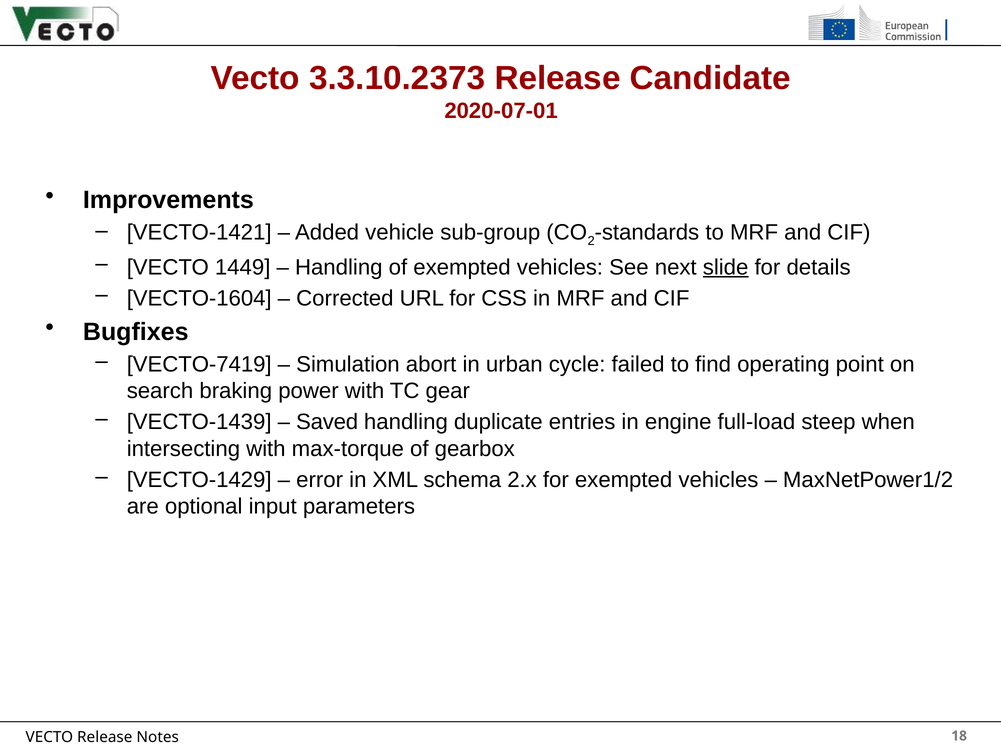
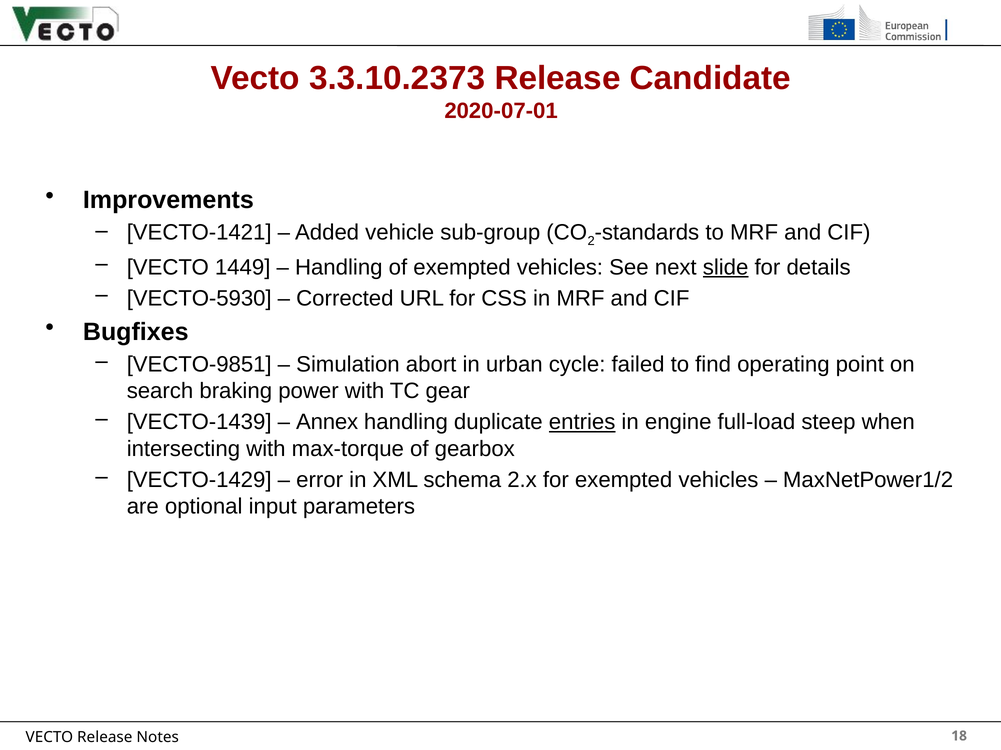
VECTO-1604: VECTO-1604 -> VECTO-5930
VECTO-7419: VECTO-7419 -> VECTO-9851
Saved: Saved -> Annex
entries underline: none -> present
